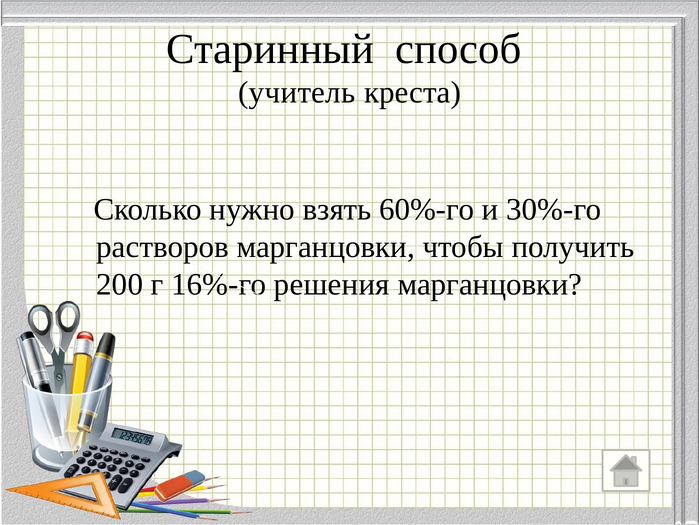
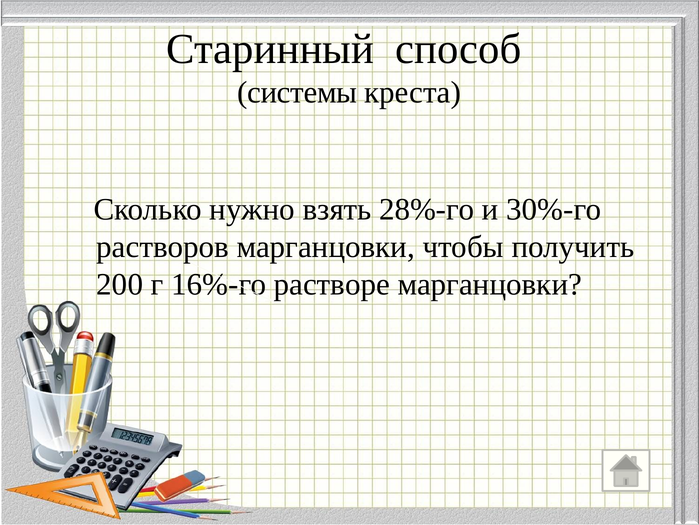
учитель: учитель -> системы
60%-го: 60%-го -> 28%-го
решения: решения -> растворе
